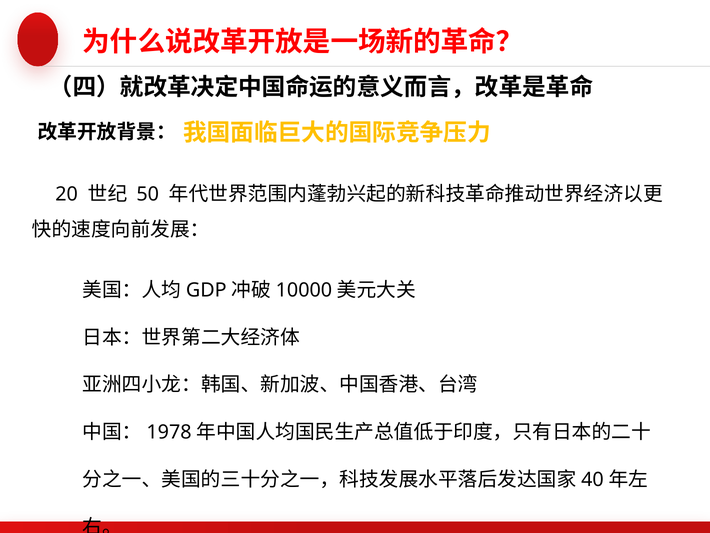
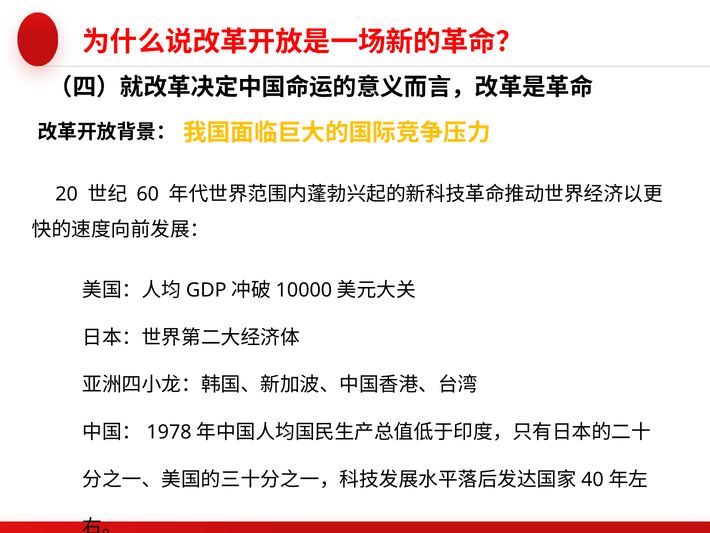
50: 50 -> 60
